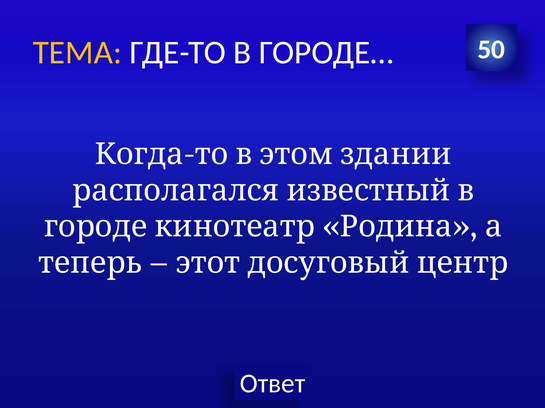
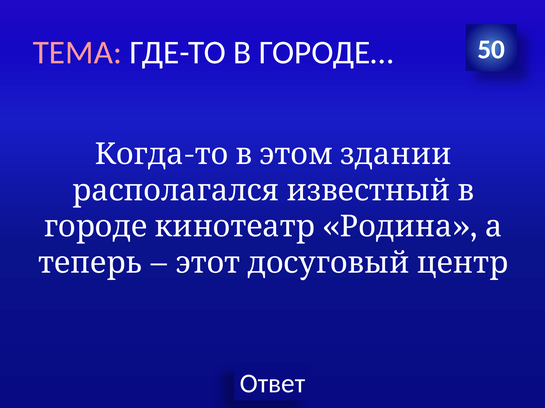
ТЕМА colour: yellow -> pink
